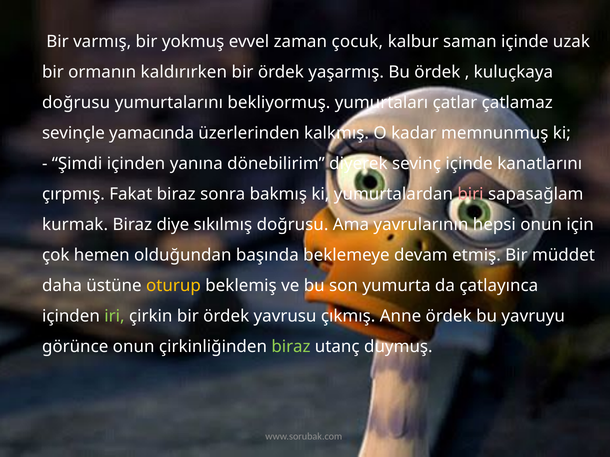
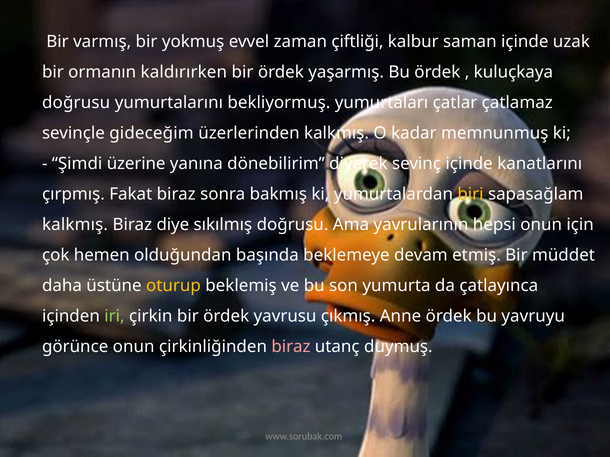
çocuk: çocuk -> çiftliği
yamacında: yamacında -> gideceğim
Şimdi içinden: içinden -> üzerine
biri colour: pink -> yellow
kurmak at (75, 225): kurmak -> kalkmış
biraz at (291, 347) colour: light green -> pink
